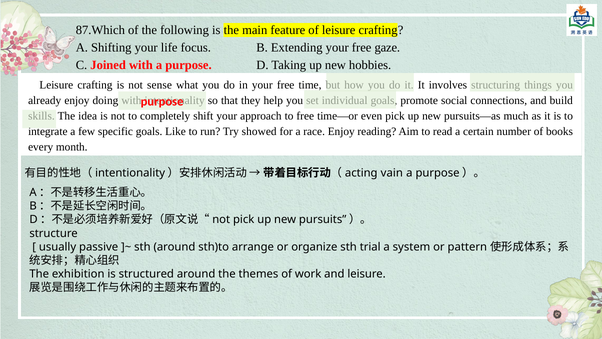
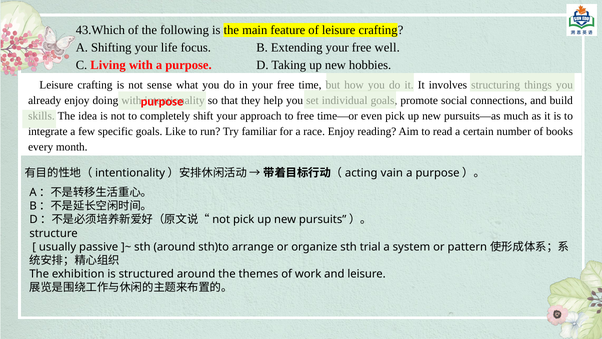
87.Which: 87.Which -> 43.Which
gaze: gaze -> well
Joined: Joined -> Living
showed: showed -> familiar
